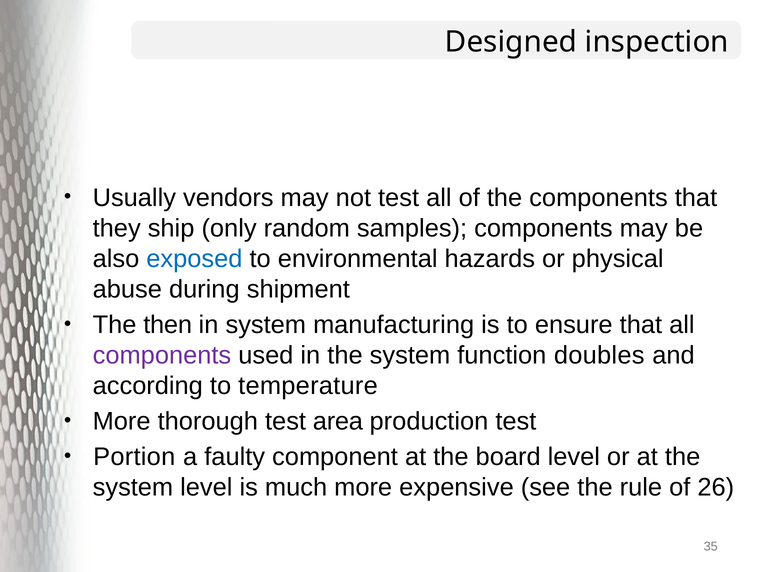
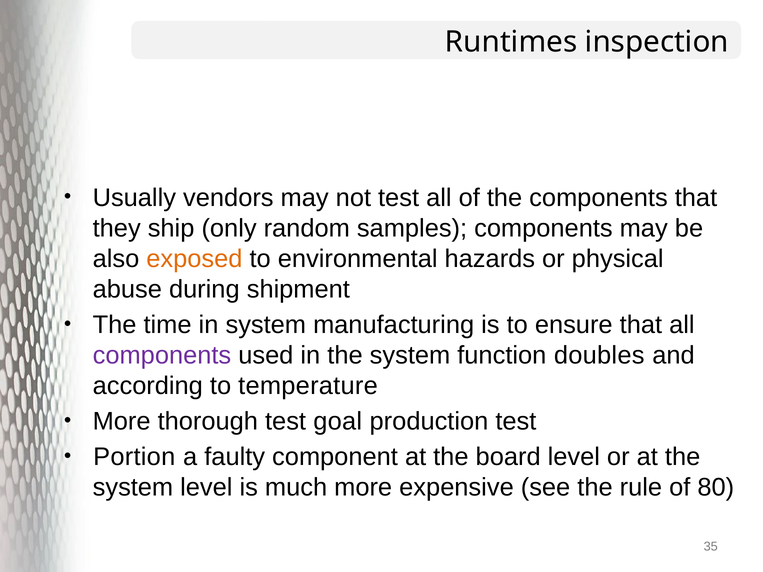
Designed: Designed -> Runtimes
exposed colour: blue -> orange
then: then -> time
area: area -> goal
26: 26 -> 80
